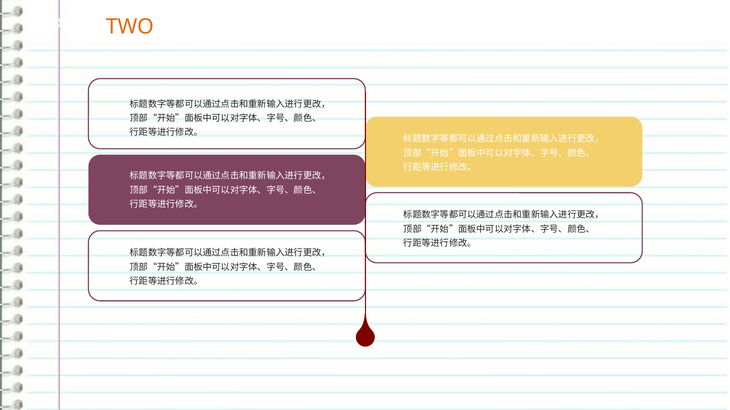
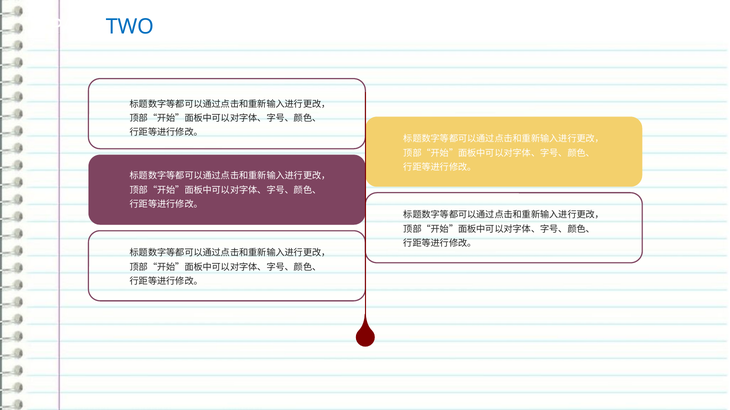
TWO colour: orange -> blue
